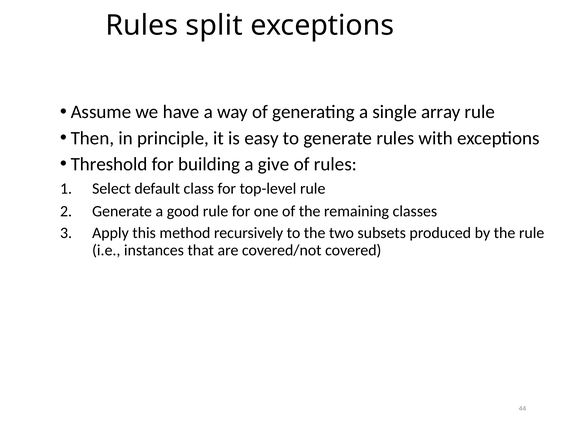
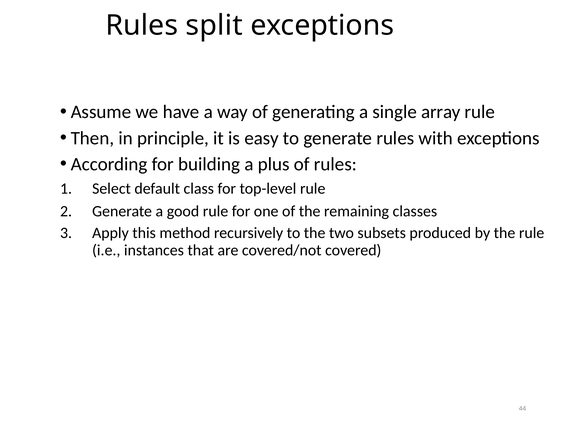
Threshold: Threshold -> According
give: give -> plus
